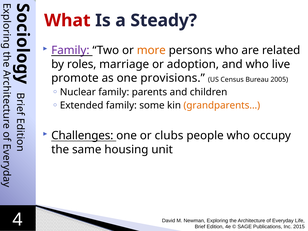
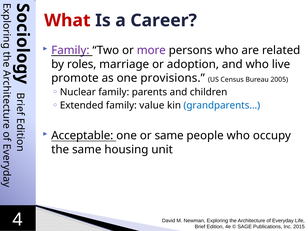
Steady: Steady -> Career
more colour: orange -> purple
some: some -> value
grandparents… colour: orange -> blue
Challenges: Challenges -> Acceptable
or clubs: clubs -> same
